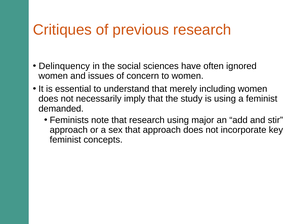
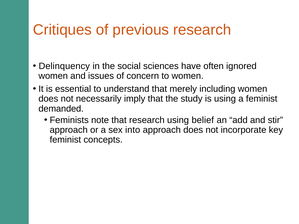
major: major -> belief
sex that: that -> into
